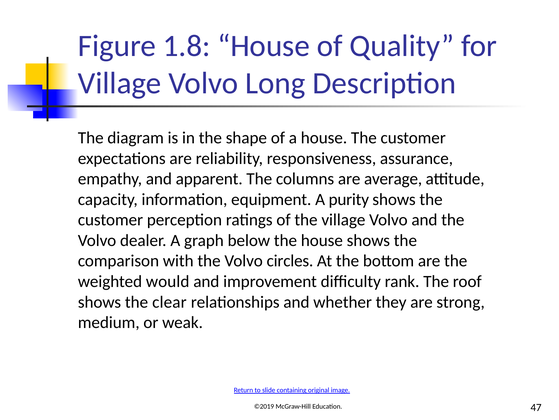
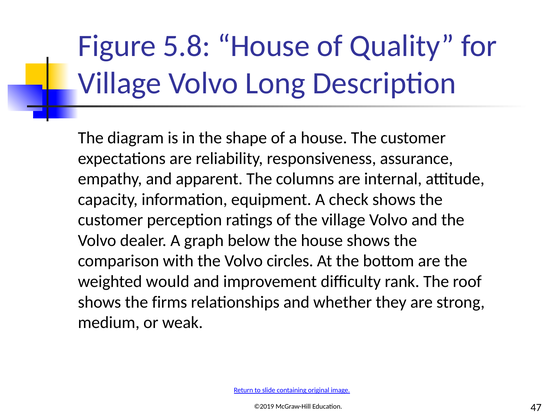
1.8: 1.8 -> 5.8
average: average -> internal
purity: purity -> check
clear: clear -> firms
